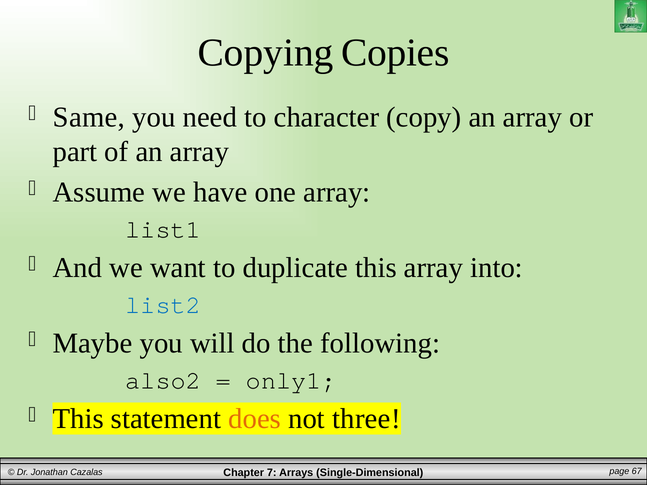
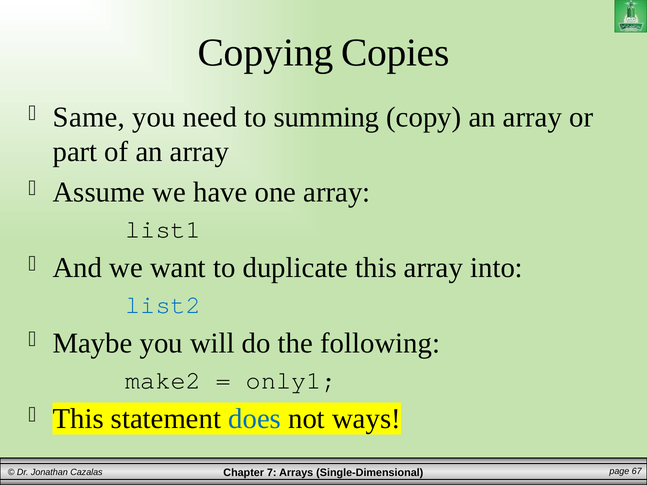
character: character -> summing
also2: also2 -> make2
does colour: orange -> blue
three: three -> ways
